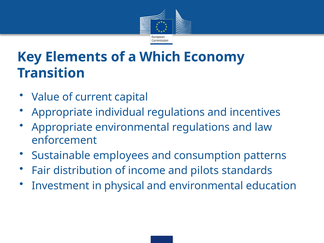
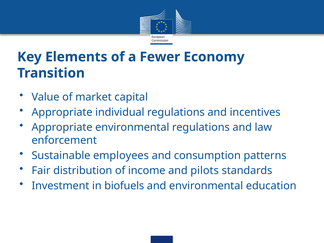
Which: Which -> Fewer
current: current -> market
physical: physical -> biofuels
